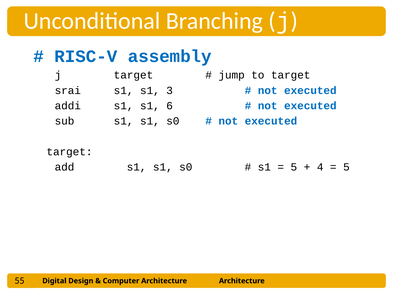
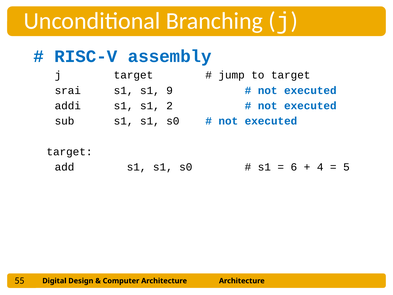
3: 3 -> 9
6: 6 -> 2
5 at (294, 167): 5 -> 6
